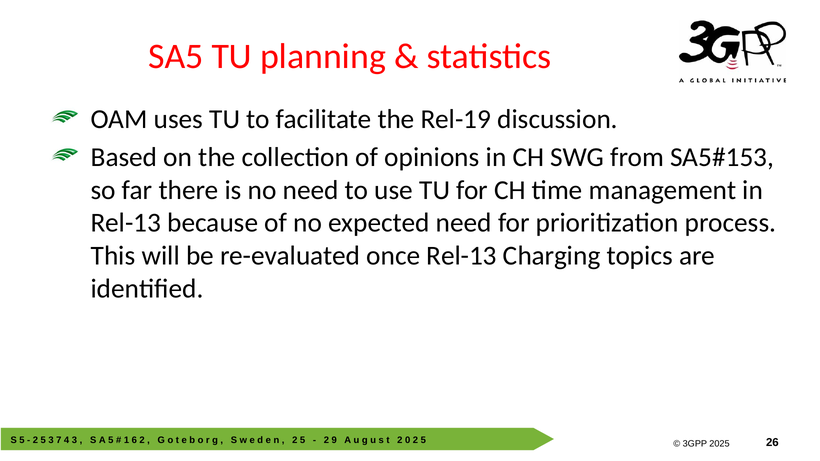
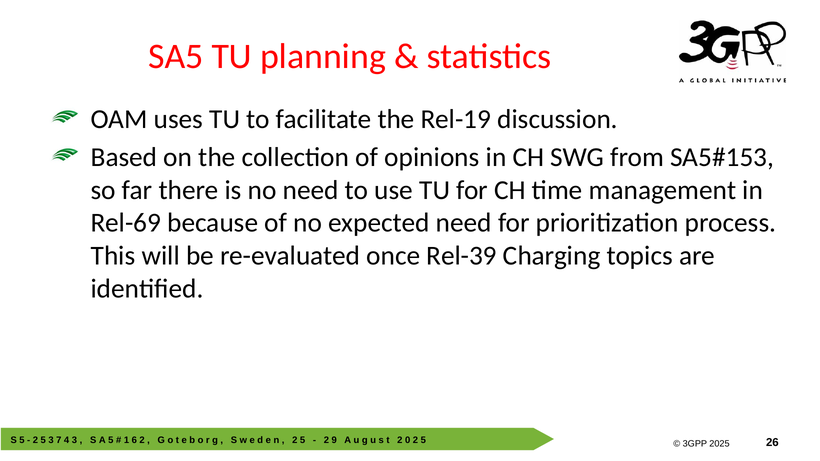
Rel-13 at (126, 223): Rel-13 -> Rel-69
once Rel-13: Rel-13 -> Rel-39
